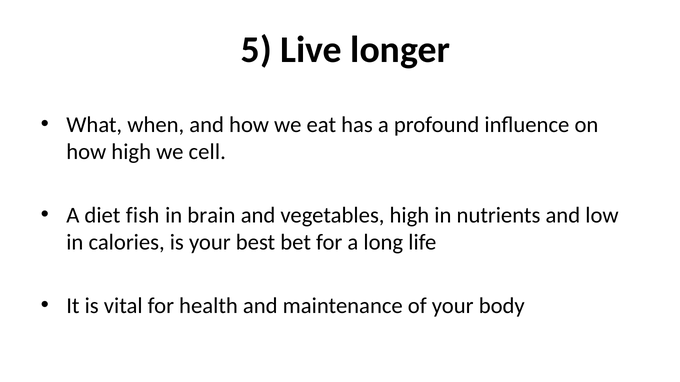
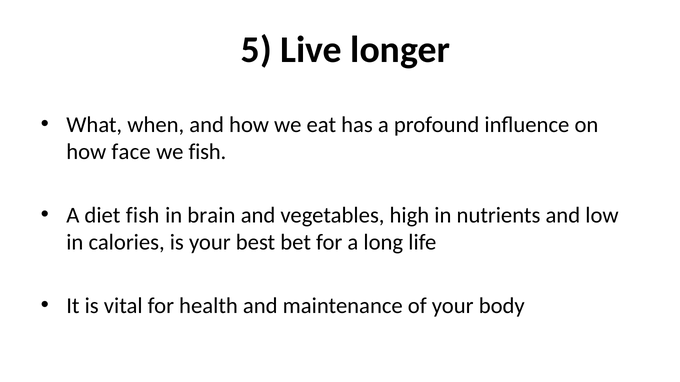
how high: high -> face
we cell: cell -> fish
